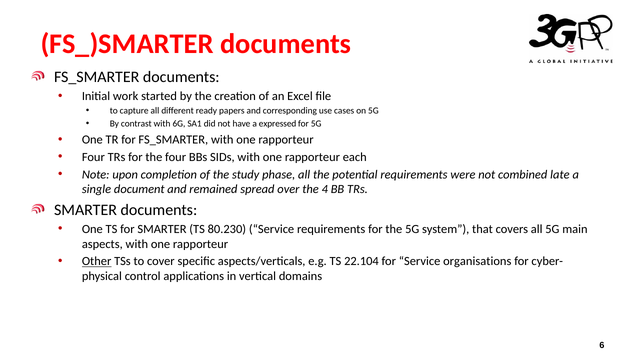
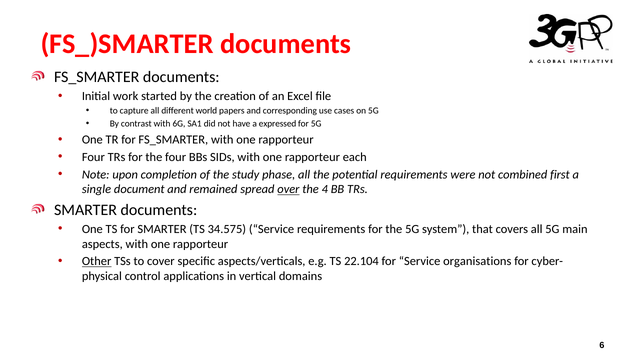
ready: ready -> world
late: late -> first
over underline: none -> present
80.230: 80.230 -> 34.575
